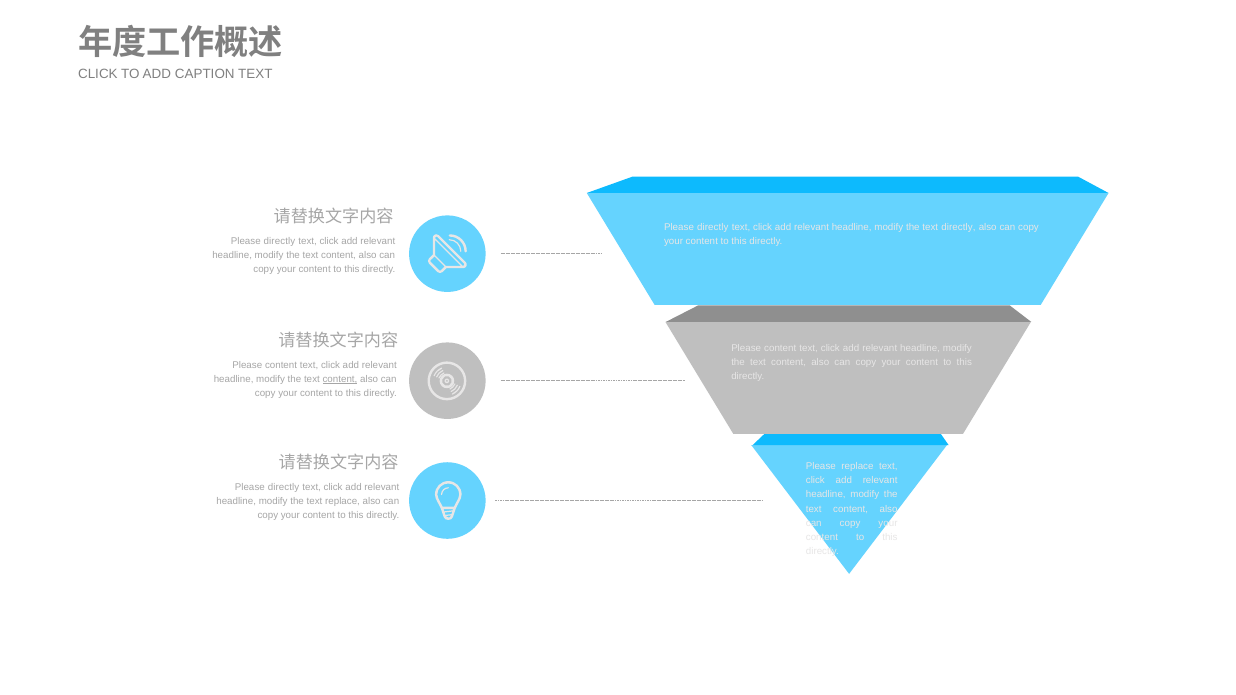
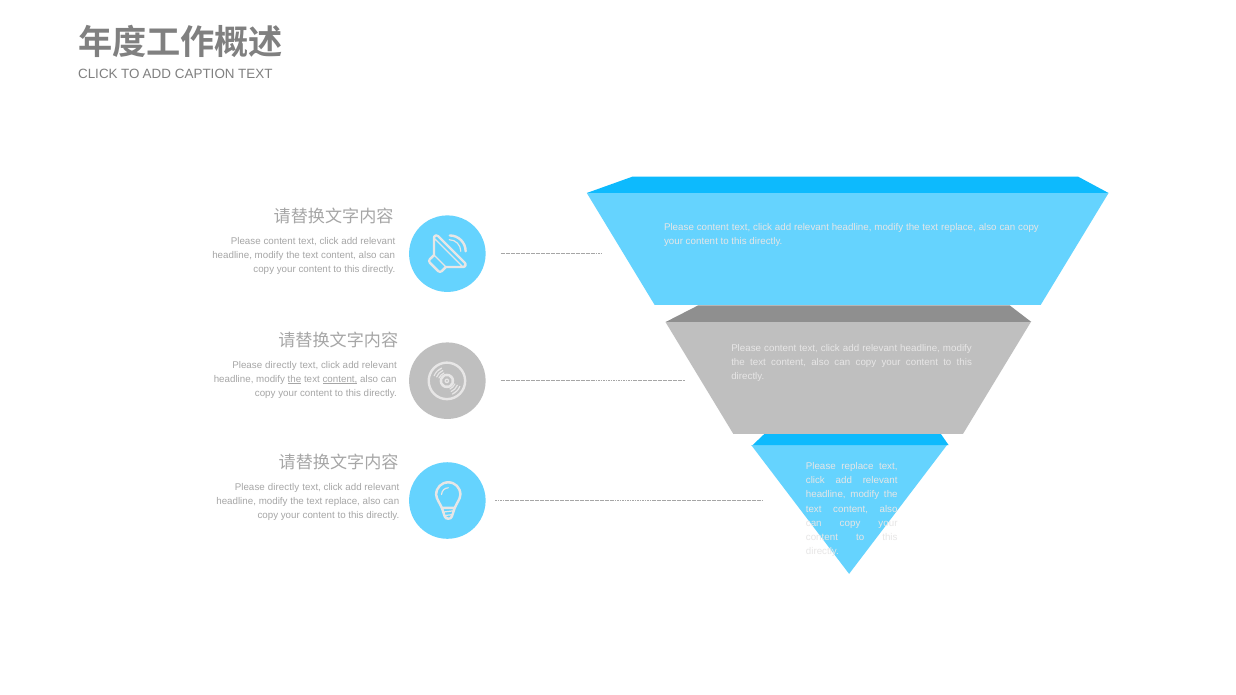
directly at (713, 227): directly -> content
directly at (958, 227): directly -> replace
directly at (279, 241): directly -> content
content at (281, 365): content -> directly
the at (295, 379) underline: none -> present
